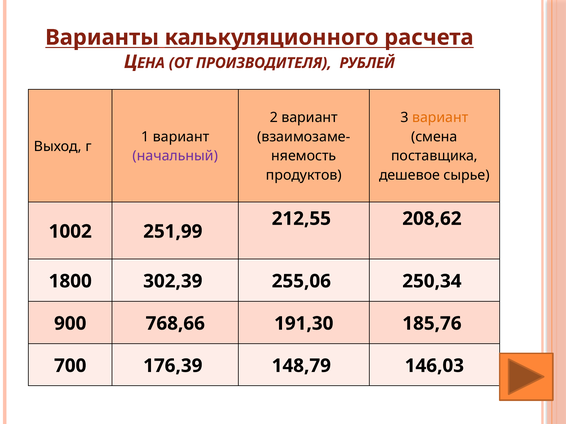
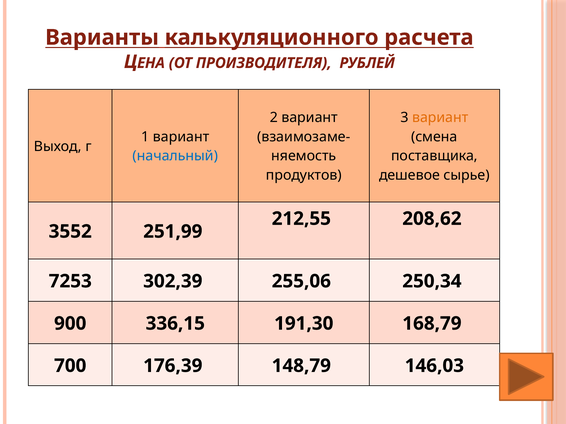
начальный colour: purple -> blue
1002: 1002 -> 3552
1800: 1800 -> 7253
768,66: 768,66 -> 336,15
185,76: 185,76 -> 168,79
